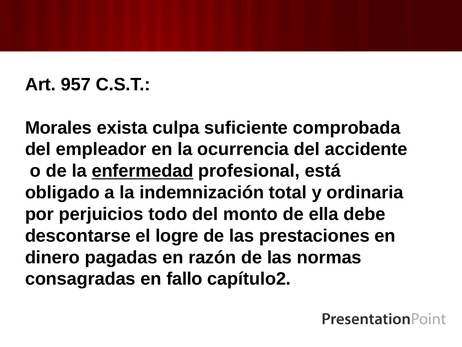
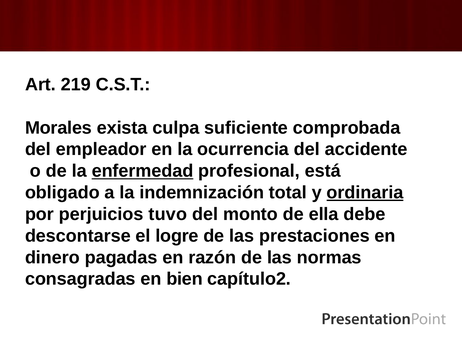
957: 957 -> 219
ordinaria underline: none -> present
todo: todo -> tuvo
fallo: fallo -> bien
